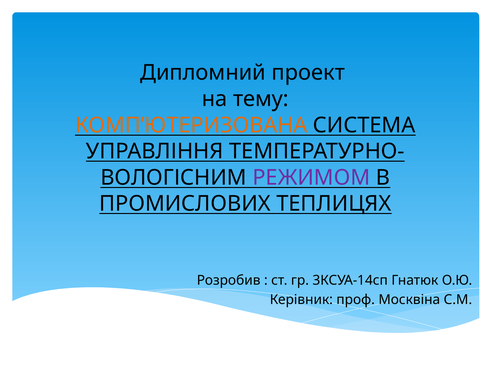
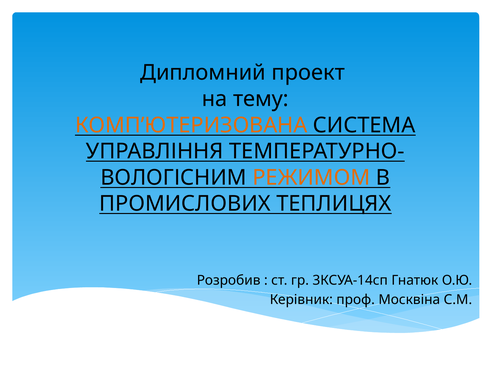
РЕЖИМОМ colour: purple -> orange
